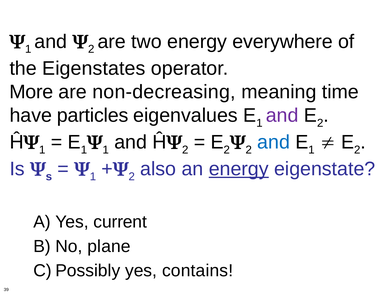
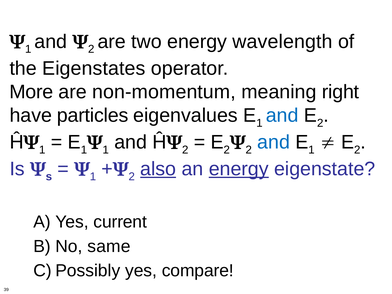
everywhere: everywhere -> wavelength
non-decreasing: non-decreasing -> non-momentum
time: time -> right
and at (282, 115) colour: purple -> blue
also underline: none -> present
plane: plane -> same
contains: contains -> compare
